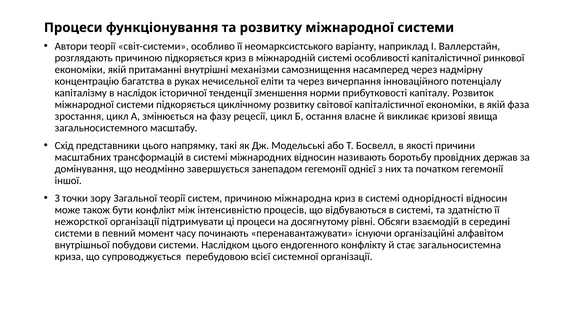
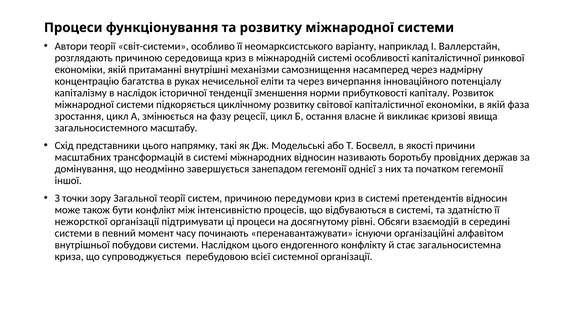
причиною підкоряється: підкоряється -> середовища
міжнародна: міжнародна -> передумови
однорідності: однорідності -> претендентів
